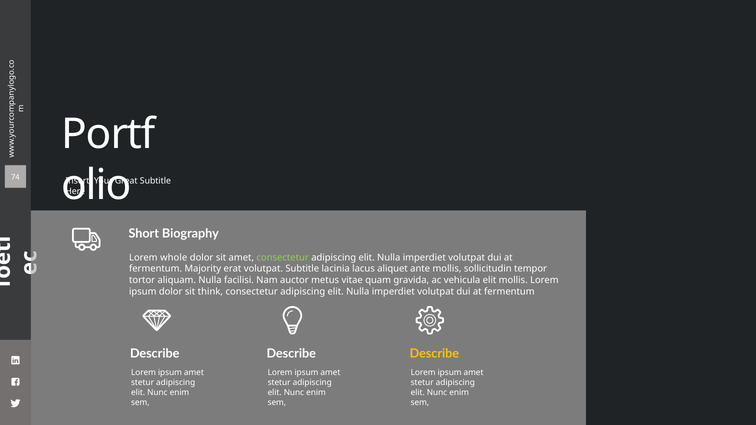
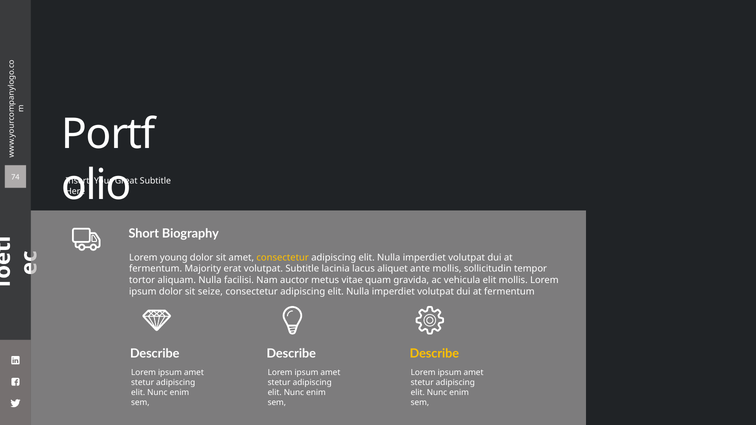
whole: whole -> young
consectetur at (283, 258) colour: light green -> yellow
think: think -> seize
